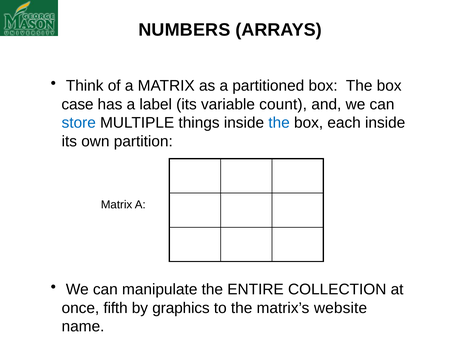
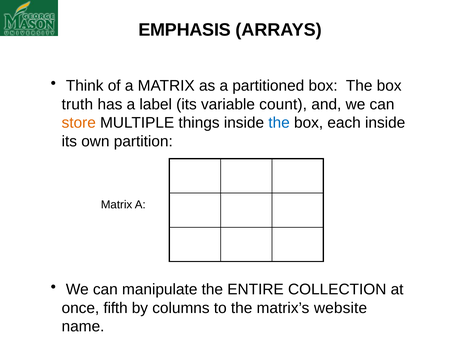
NUMBERS: NUMBERS -> EMPHASIS
case: case -> truth
store colour: blue -> orange
graphics: graphics -> columns
